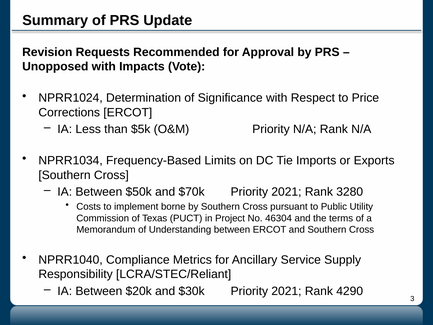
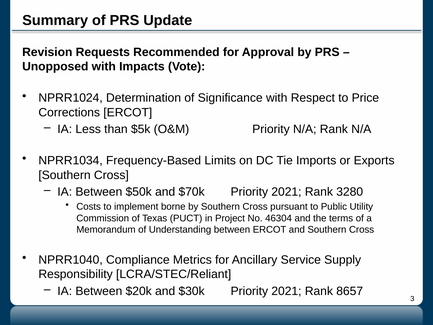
4290: 4290 -> 8657
